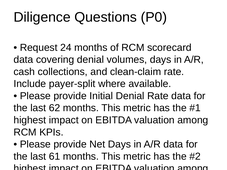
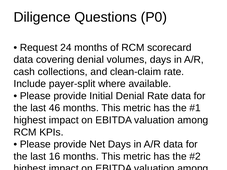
62: 62 -> 46
61: 61 -> 16
